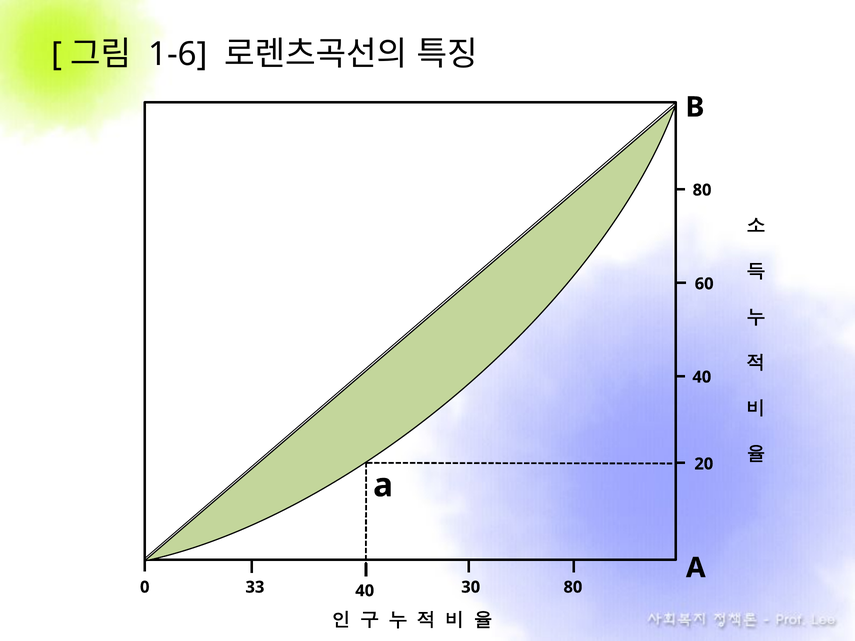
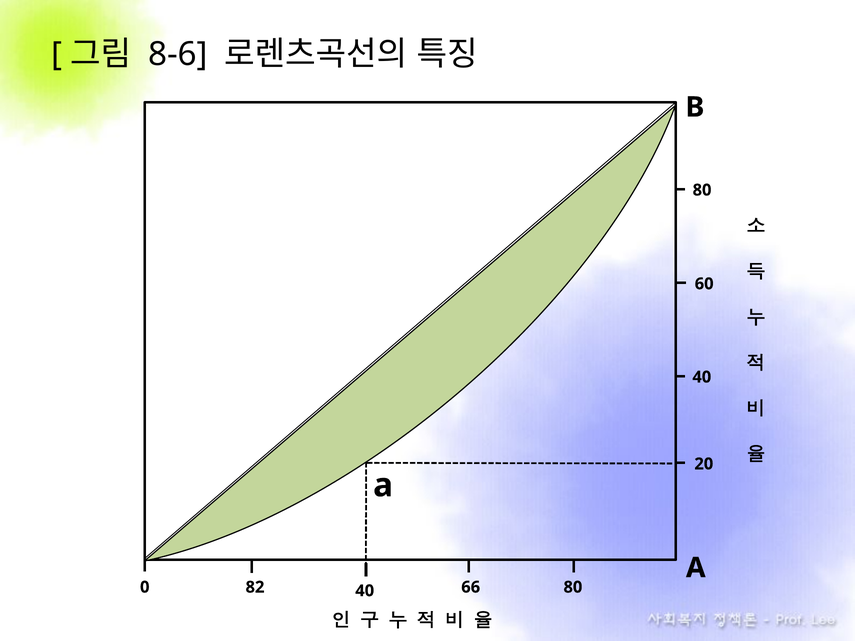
1-6: 1-6 -> 8-6
33: 33 -> 82
30: 30 -> 66
